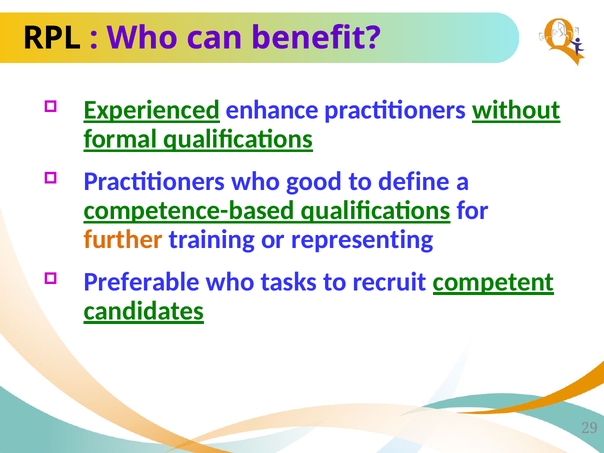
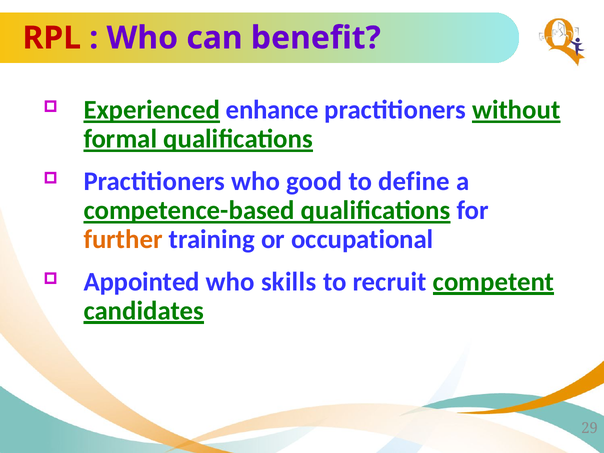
RPL colour: black -> red
representing: representing -> occupational
Preferable: Preferable -> Appointed
tasks: tasks -> skills
